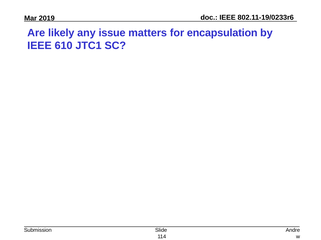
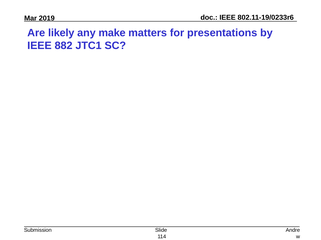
issue: issue -> make
encapsulation: encapsulation -> presentations
610: 610 -> 882
